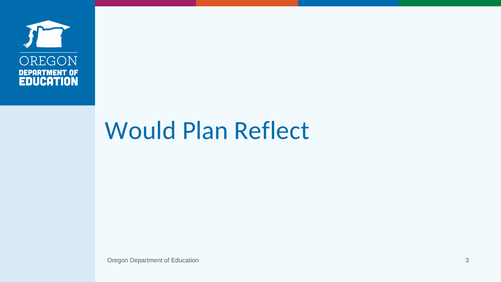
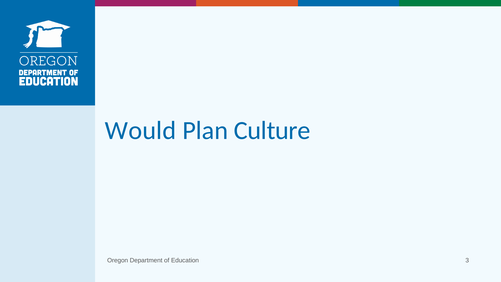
Reflect: Reflect -> Culture
